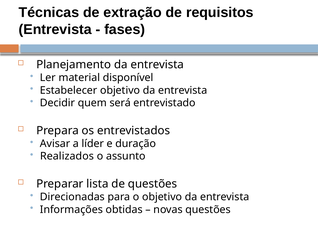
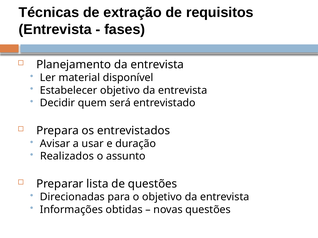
líder: líder -> usar
